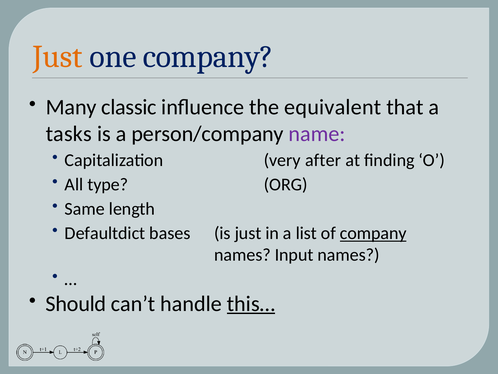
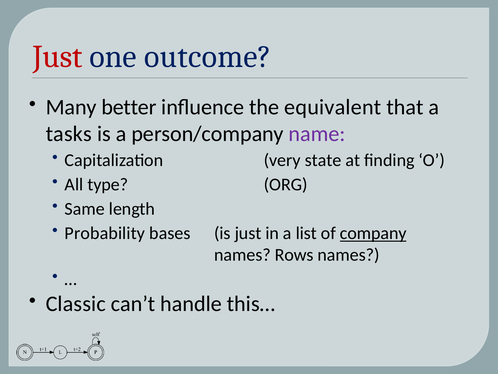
Just at (58, 57) colour: orange -> red
one company: company -> outcome
classic: classic -> better
after: after -> state
Defaultdict: Defaultdict -> Probability
Input: Input -> Rows
Should: Should -> Classic
this… underline: present -> none
